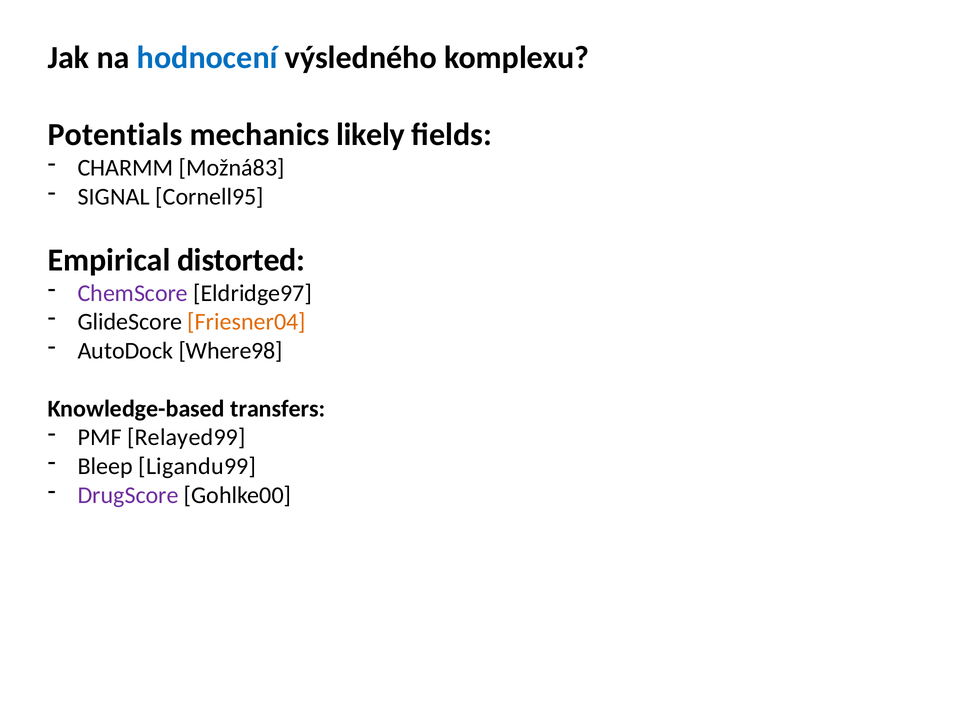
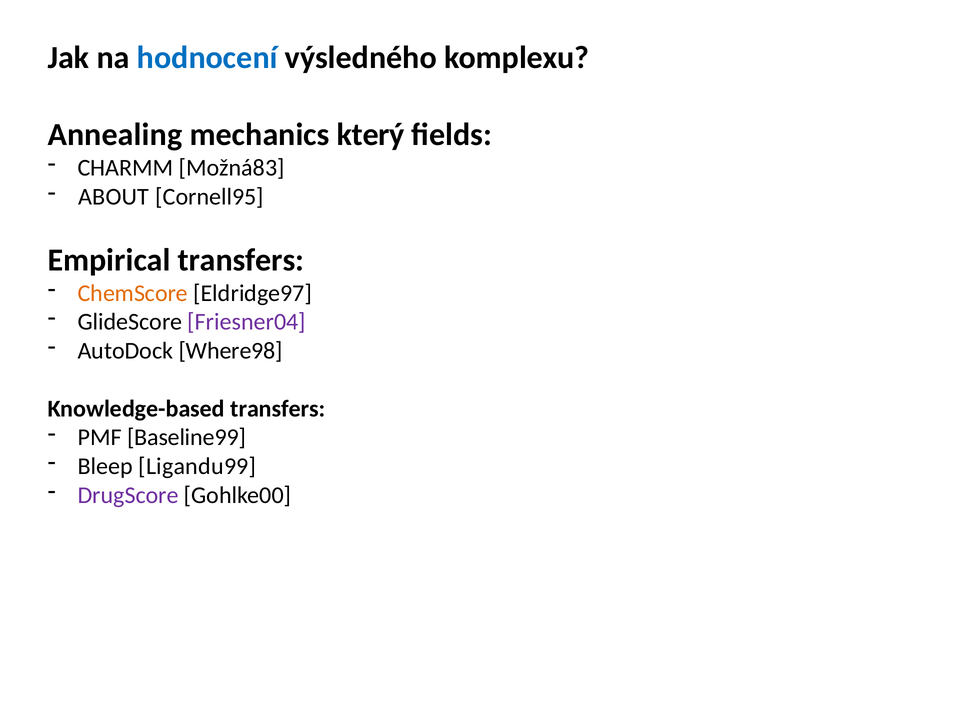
Potentials: Potentials -> Annealing
likely: likely -> který
SIGNAL: SIGNAL -> ABOUT
Empirical distorted: distorted -> transfers
ChemScore colour: purple -> orange
Friesner04 colour: orange -> purple
Relayed99: Relayed99 -> Baseline99
